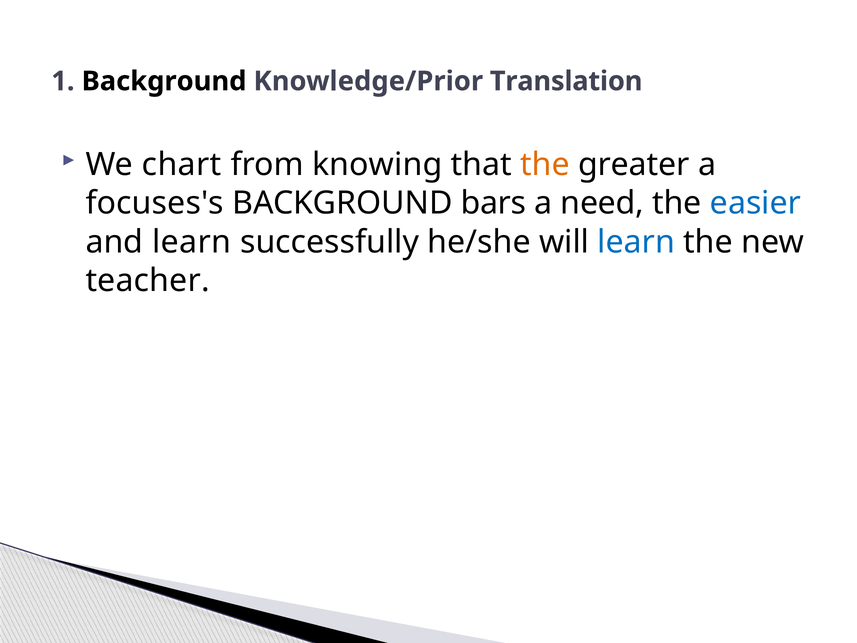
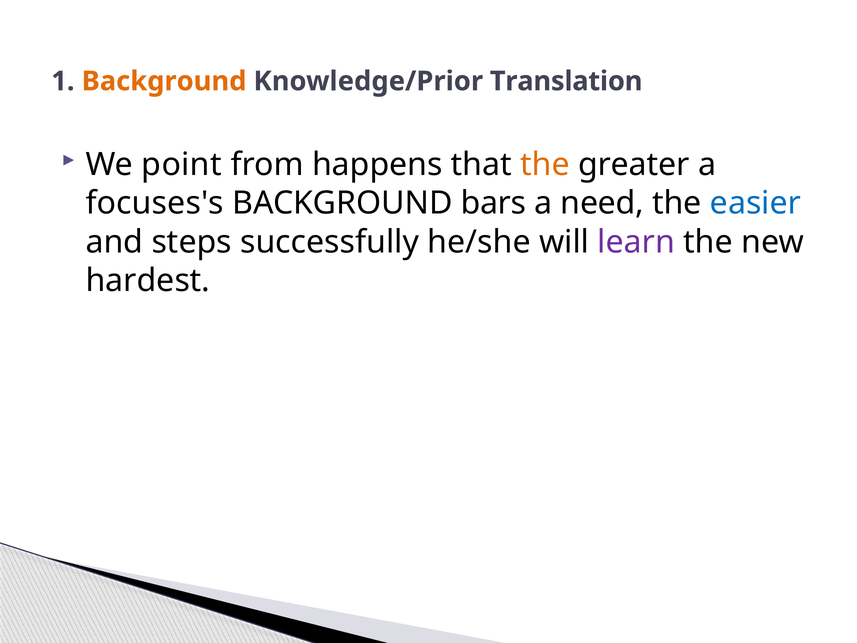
Background at (164, 81) colour: black -> orange
chart: chart -> point
knowing: knowing -> happens
and learn: learn -> steps
learn at (636, 242) colour: blue -> purple
teacher: teacher -> hardest
